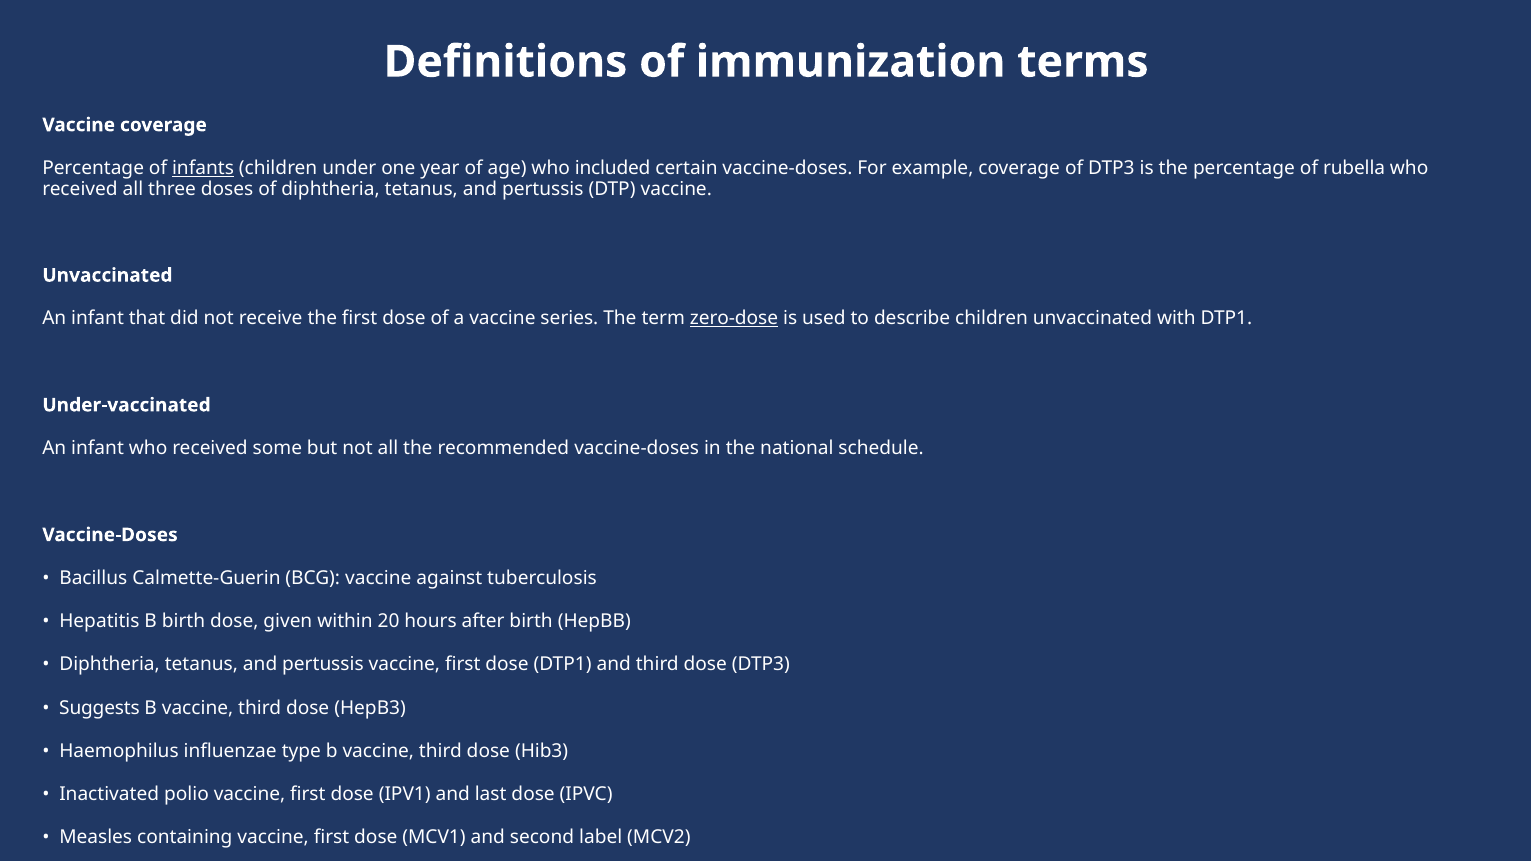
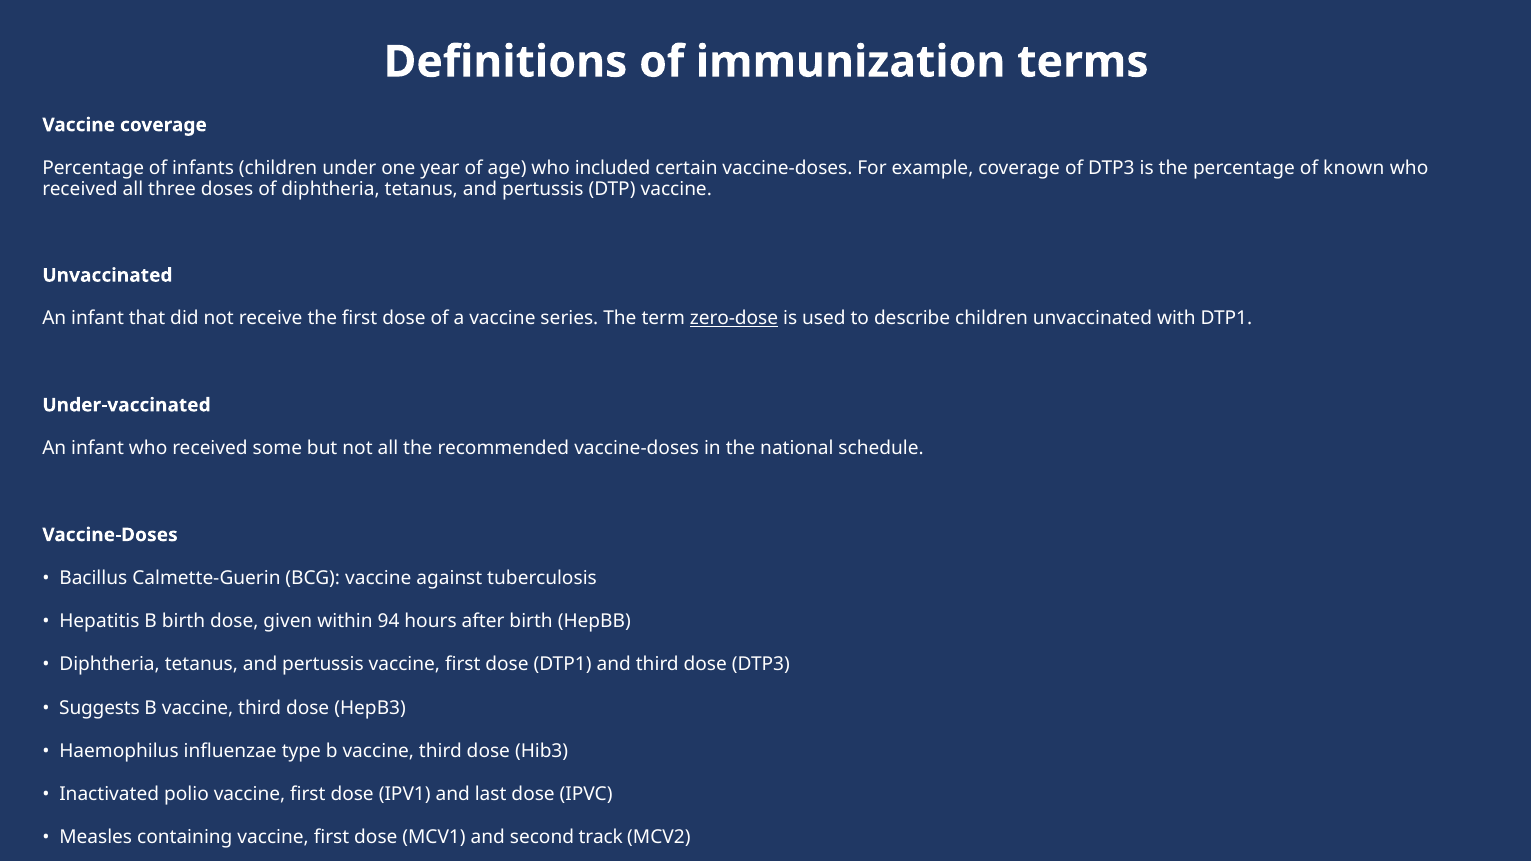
infants underline: present -> none
rubella: rubella -> known
20: 20 -> 94
label: label -> track
